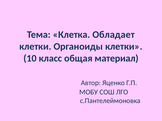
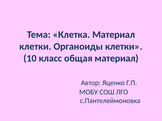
Клетка Обладает: Обладает -> Материал
